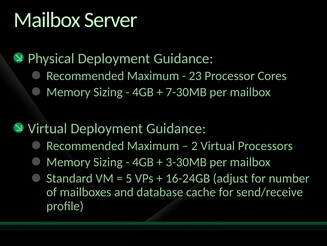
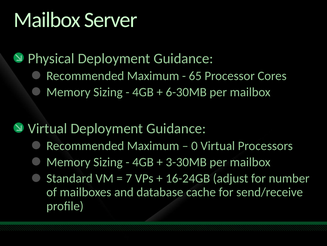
23: 23 -> 65
7-30MB: 7-30MB -> 6-30MB
2: 2 -> 0
5: 5 -> 7
